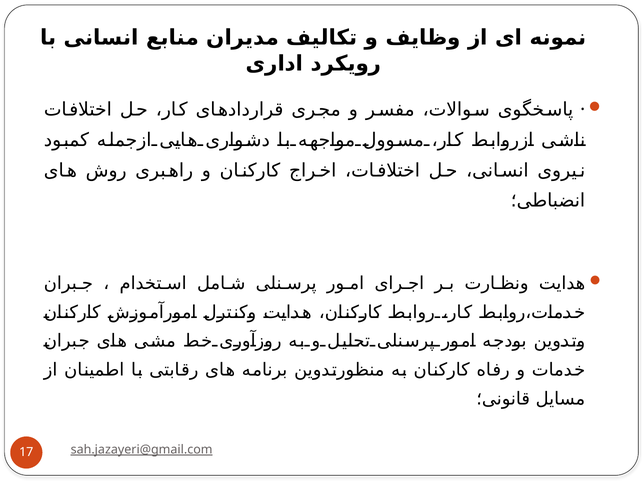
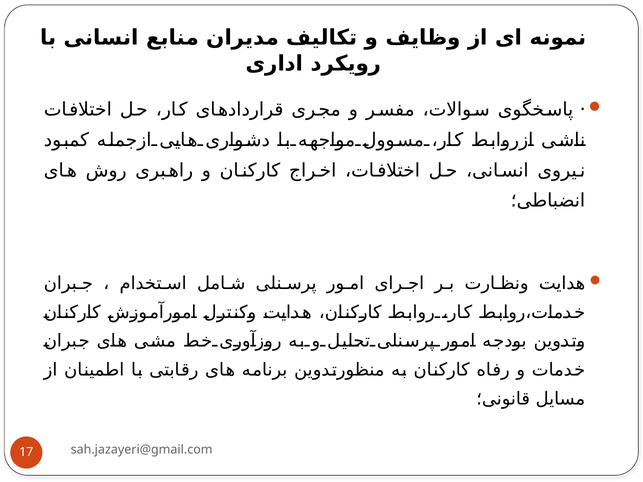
sah.jazayeri@gmail.com underline: present -> none
